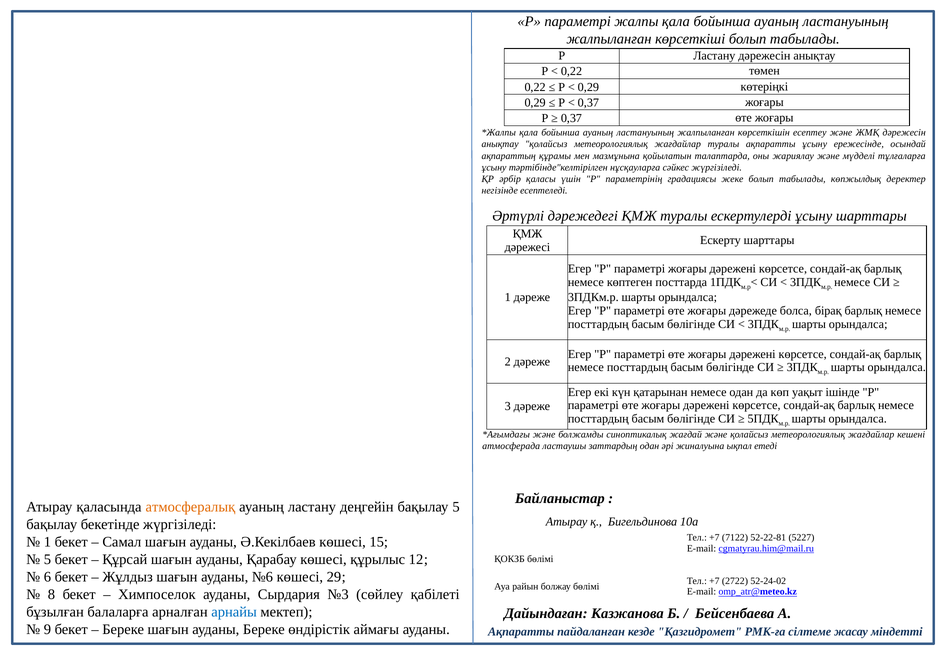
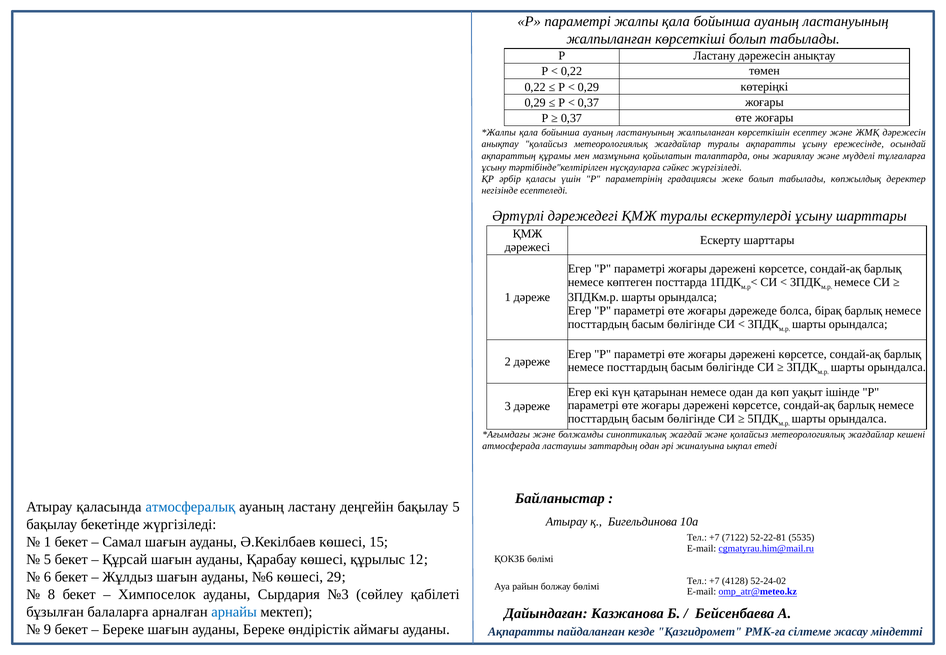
атмосфералық colour: orange -> blue
5227: 5227 -> 5535
2722: 2722 -> 4128
